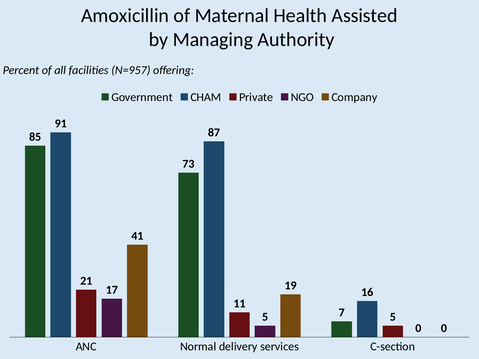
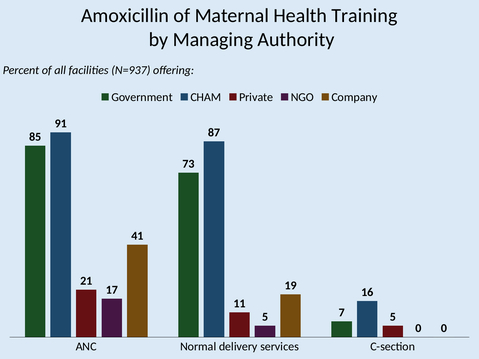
Assisted: Assisted -> Training
N=957: N=957 -> N=937
